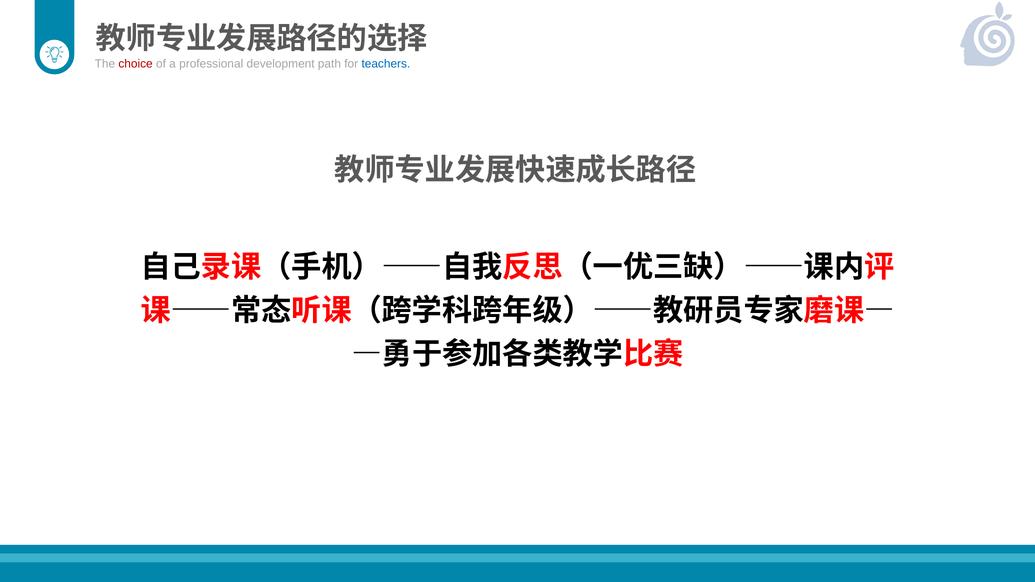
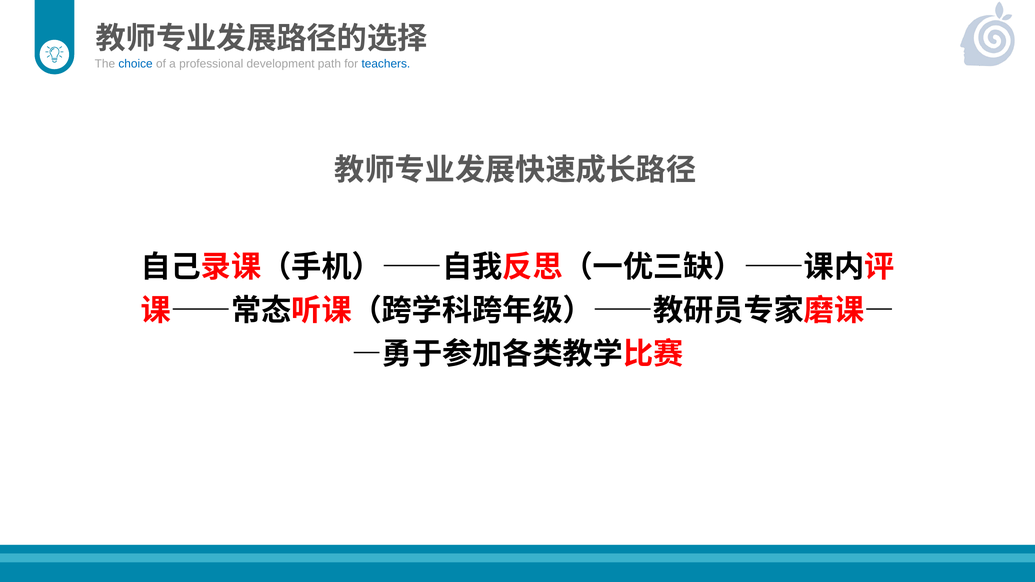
choice colour: red -> blue
